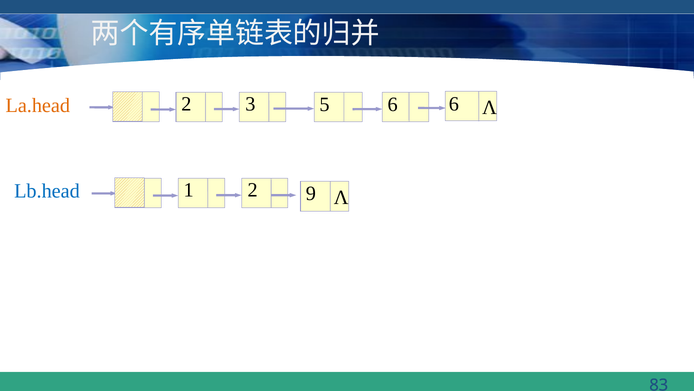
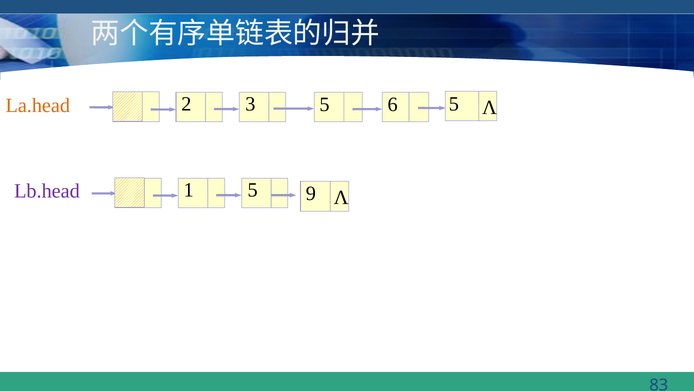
5 6: 6 -> 5
1 2: 2 -> 5
Lb.head colour: blue -> purple
